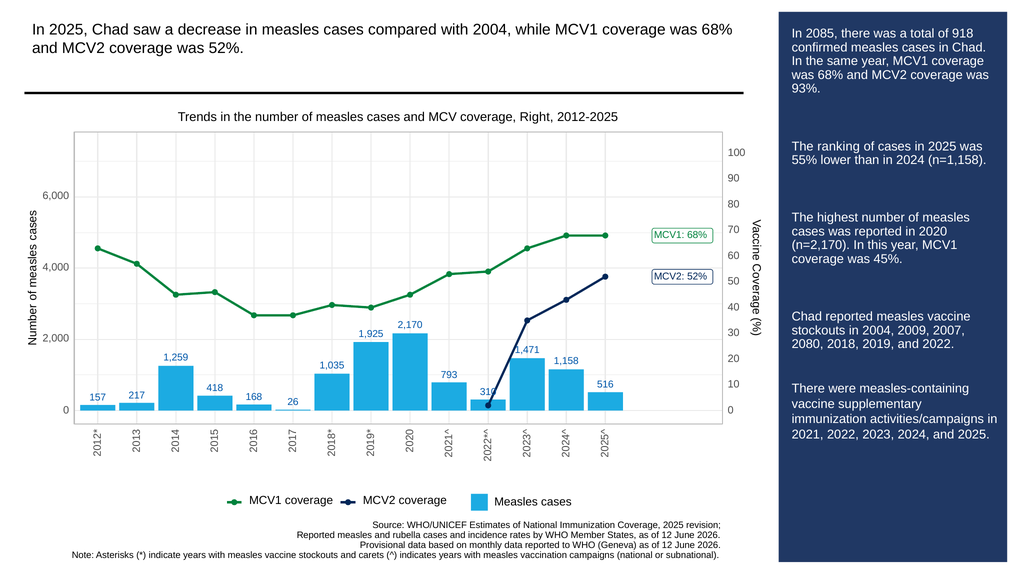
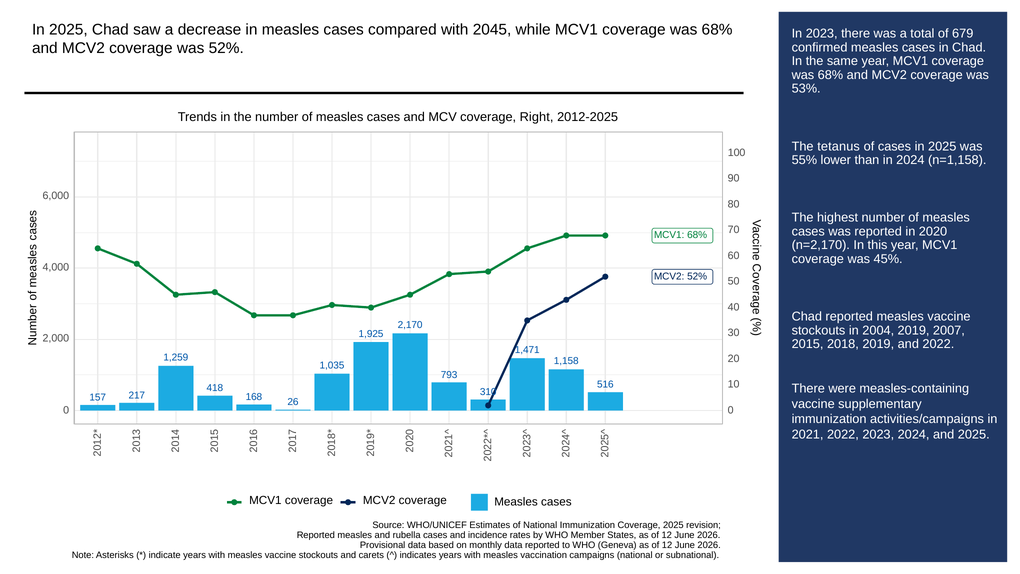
with 2004: 2004 -> 2045
In 2085: 2085 -> 2023
918: 918 -> 679
93%: 93% -> 53%
ranking: ranking -> tetanus
2004 2009: 2009 -> 2019
2080: 2080 -> 2015
